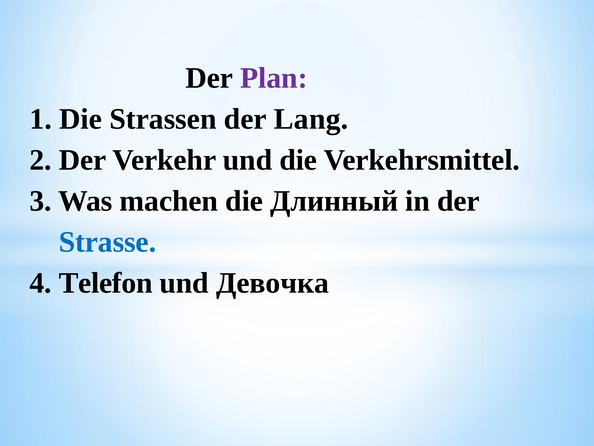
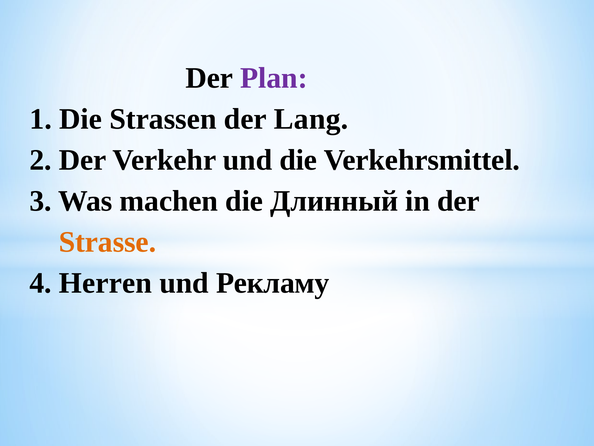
Strasse colour: blue -> orange
Telefоn: Telefоn -> Herren
Девочка: Девочка -> Рекламу
